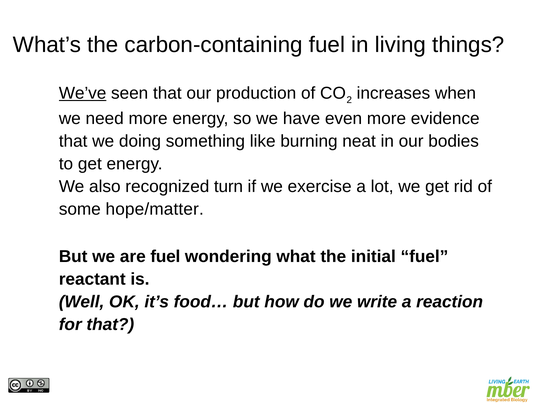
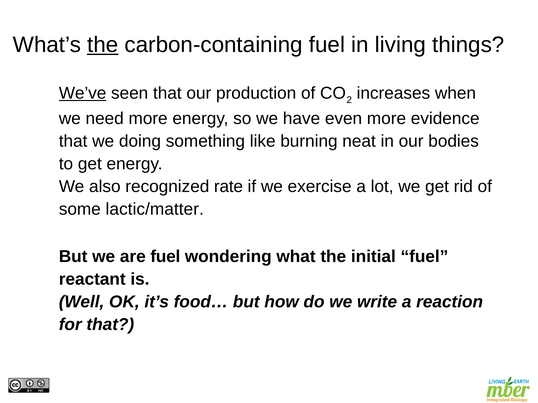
the at (103, 45) underline: none -> present
turn: turn -> rate
hope/matter: hope/matter -> lactic/matter
